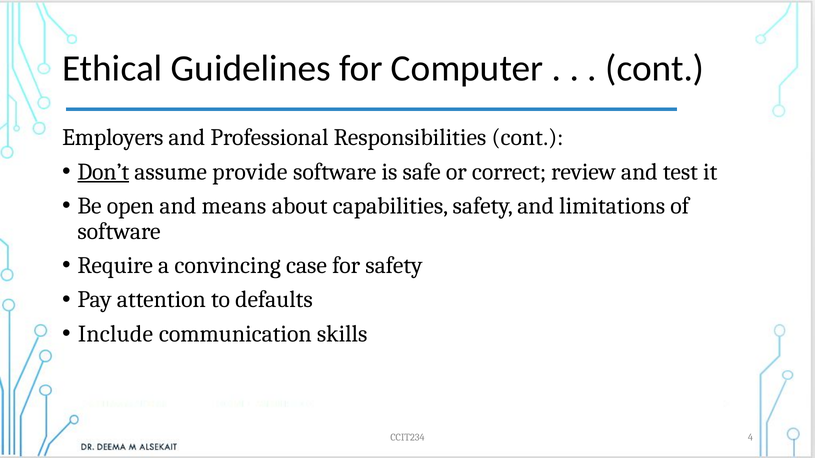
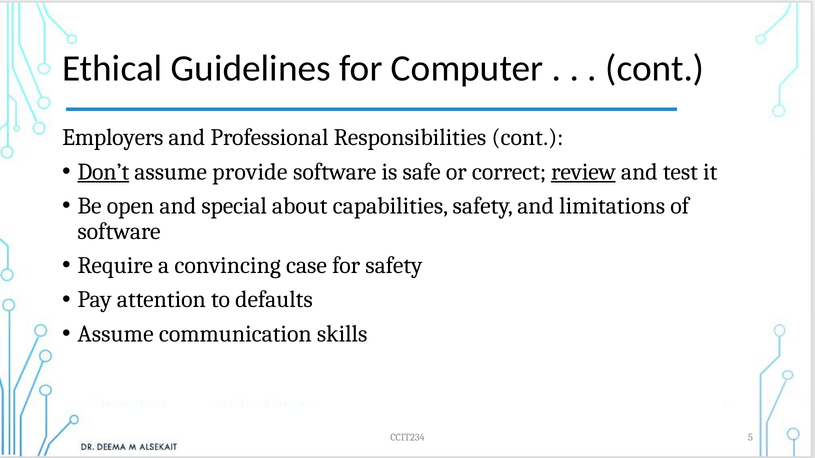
review underline: none -> present
means: means -> special
Include at (115, 334): Include -> Assume
4: 4 -> 5
